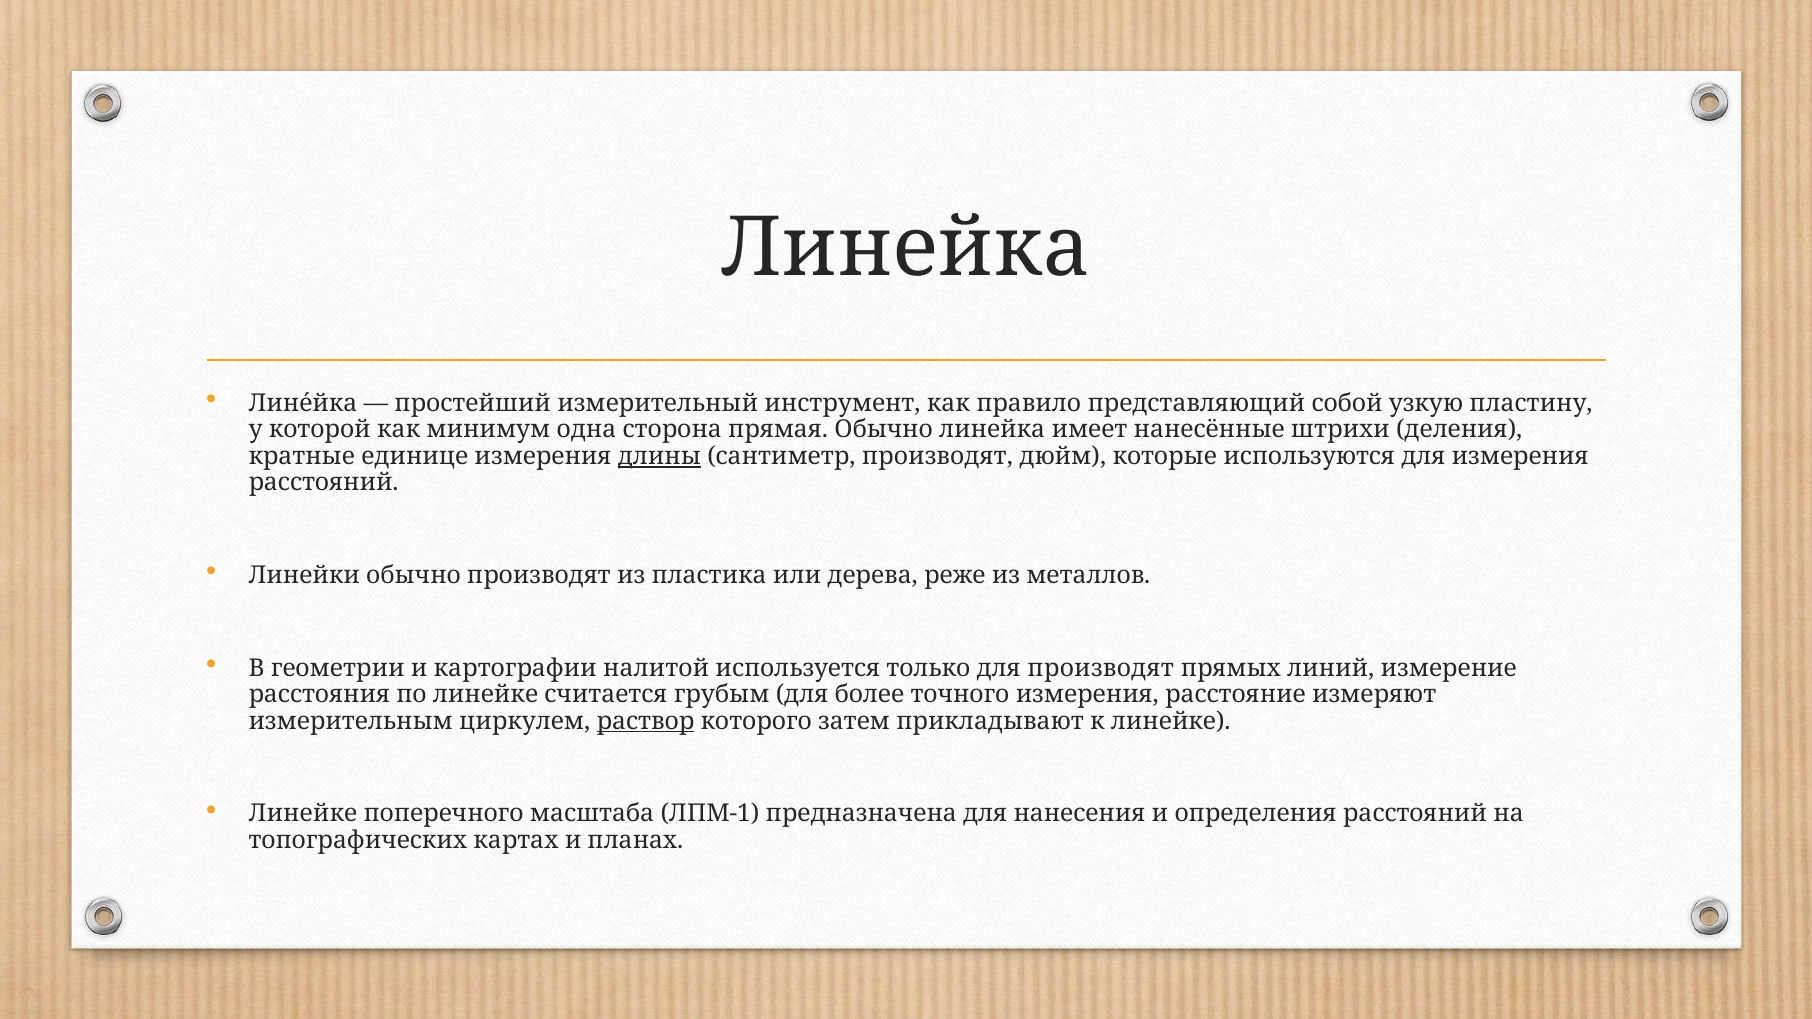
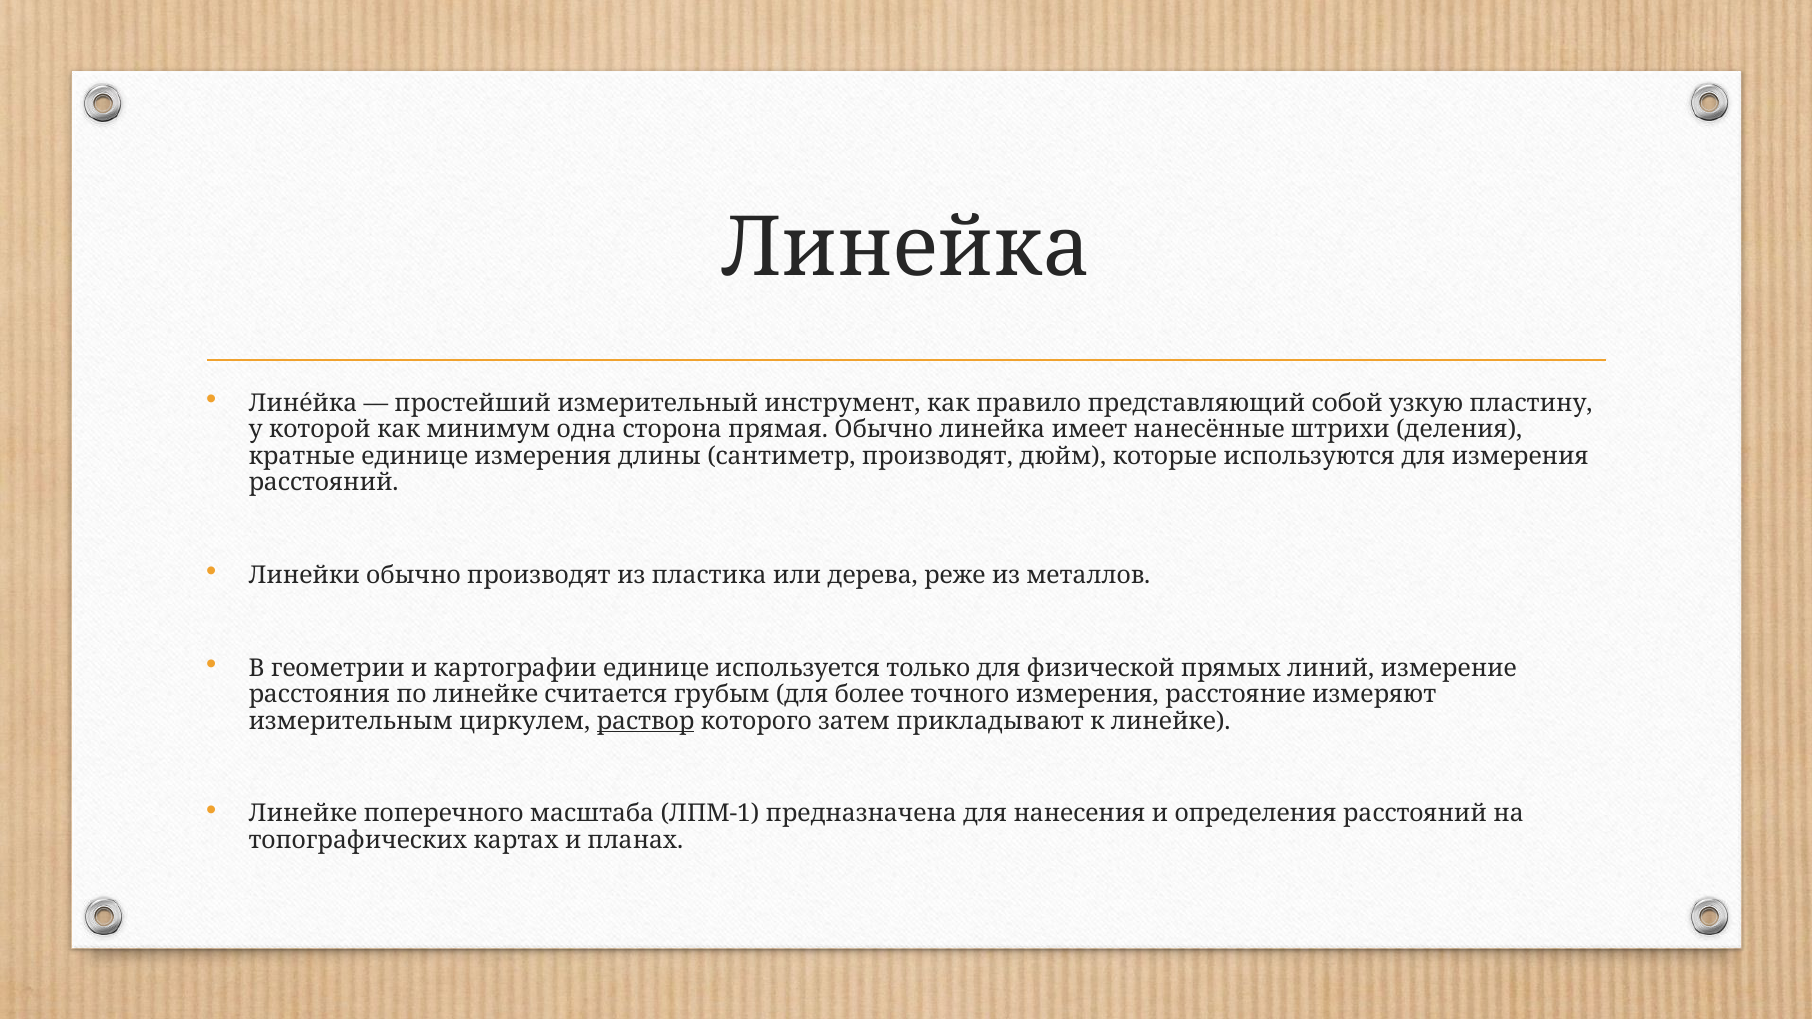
длины underline: present -> none
картографии налитой: налитой -> единице
для производят: производят -> физической
